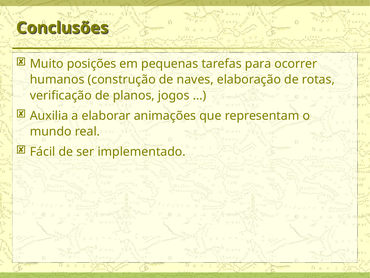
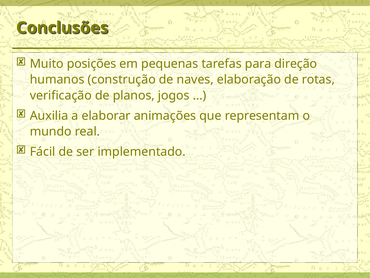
ocorrer: ocorrer -> direção
